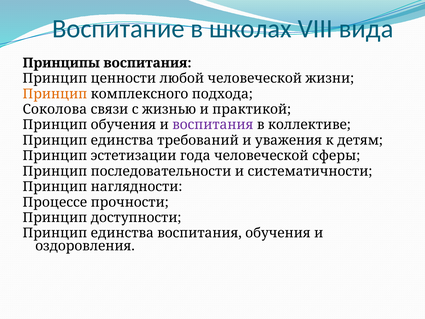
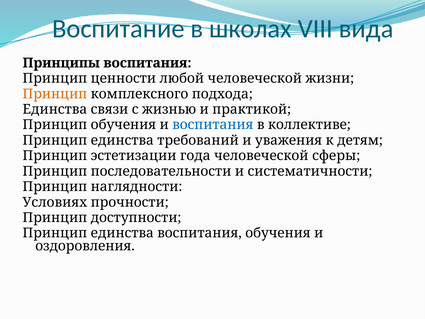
Соколова at (55, 109): Соколова -> Единства
воспитания at (213, 125) colour: purple -> blue
Процессе: Процессе -> Условиях
